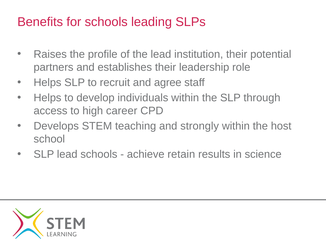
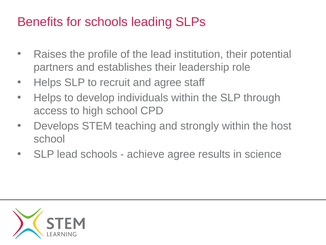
high career: career -> school
achieve retain: retain -> agree
